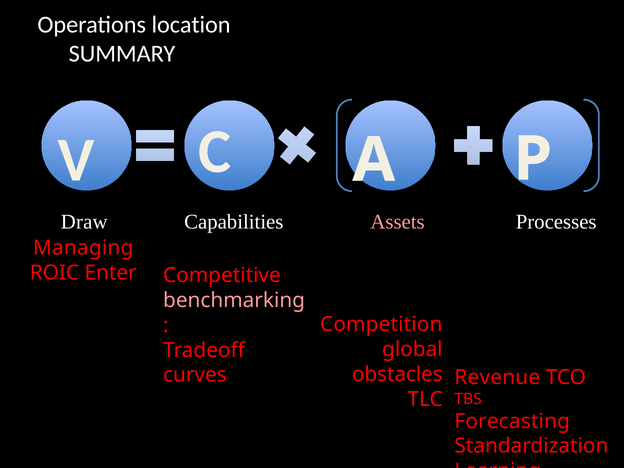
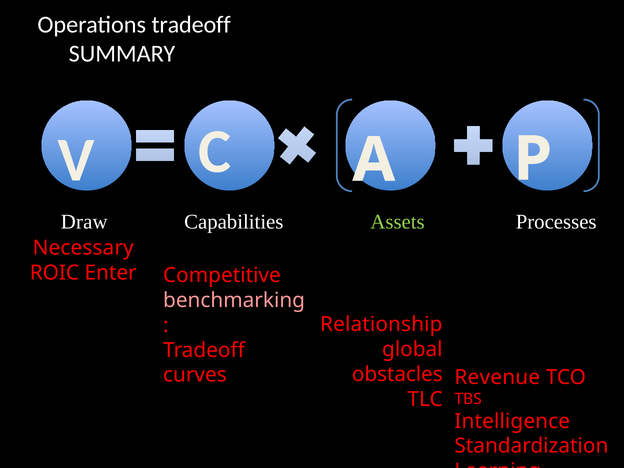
Operations location: location -> tradeoff
Assets colour: pink -> light green
Managing: Managing -> Necessary
Competition: Competition -> Relationship
Forecasting: Forecasting -> Intelligence
